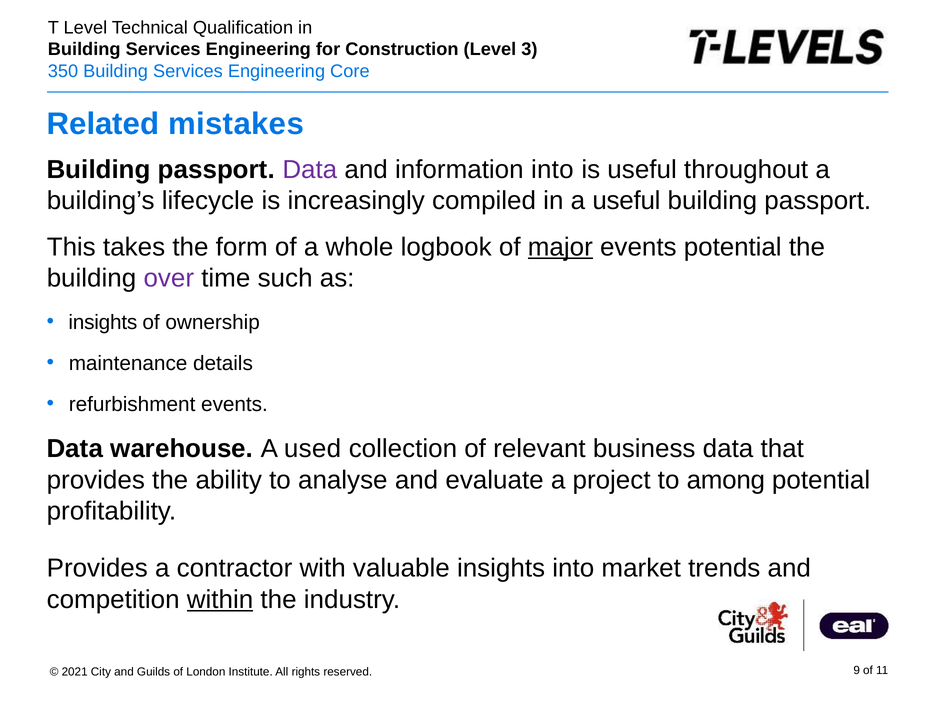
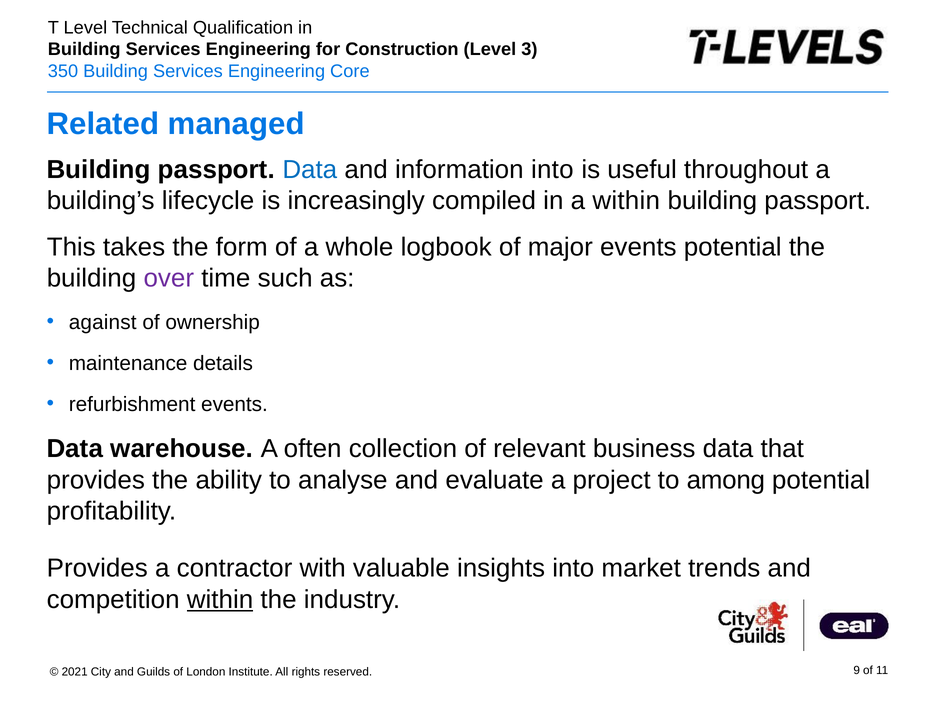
mistakes: mistakes -> managed
Data at (310, 170) colour: purple -> blue
a useful: useful -> within
major underline: present -> none
insights at (103, 322): insights -> against
used: used -> often
